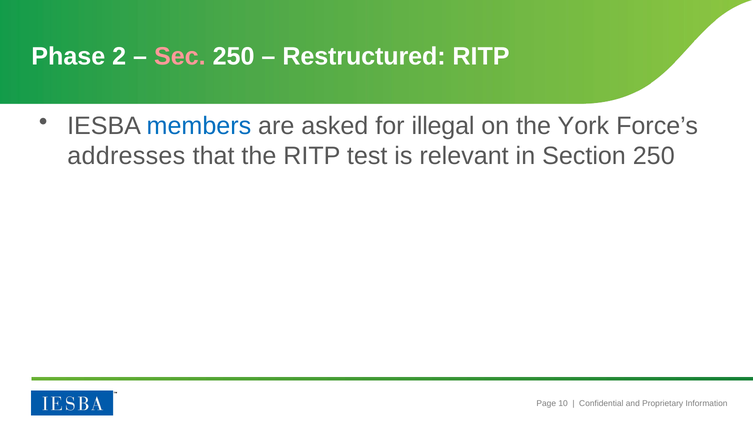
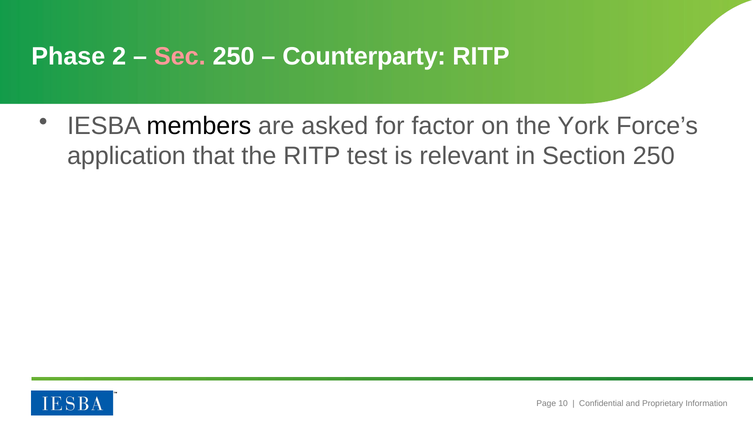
Restructured: Restructured -> Counterparty
members colour: blue -> black
illegal: illegal -> factor
addresses: addresses -> application
